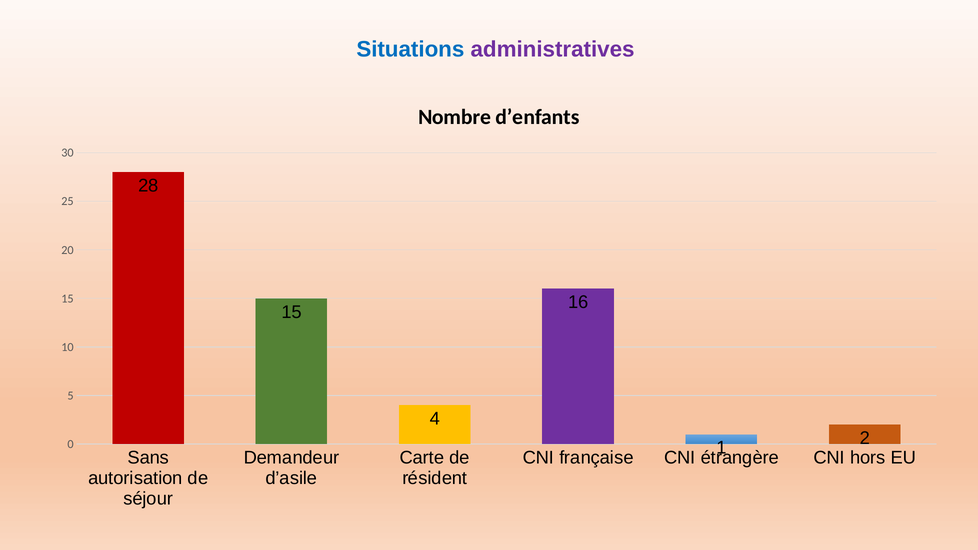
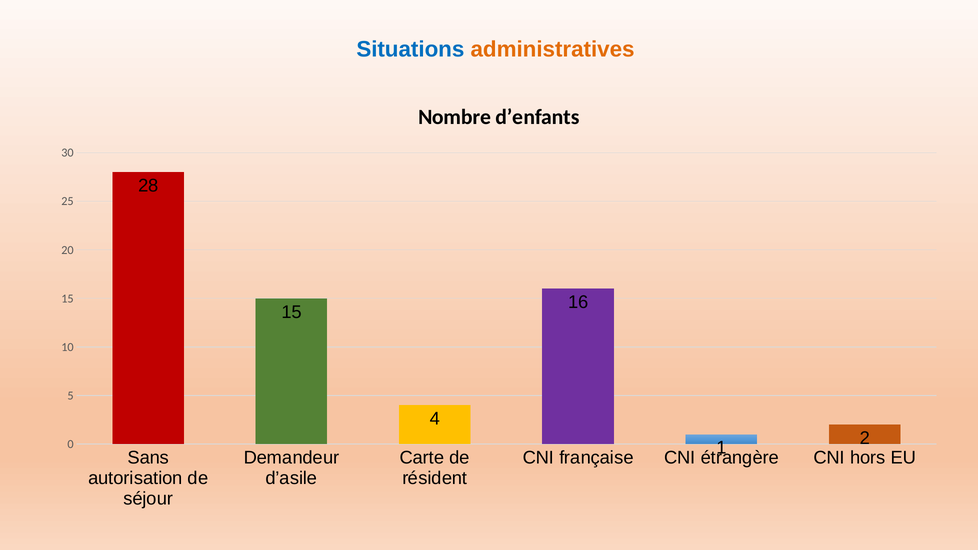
administratives colour: purple -> orange
